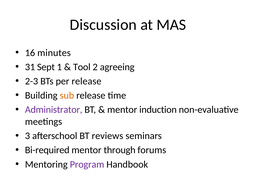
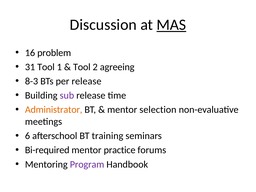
MAS underline: none -> present
minutes: minutes -> problem
31 Sept: Sept -> Tool
2-3: 2-3 -> 8-3
sub colour: orange -> purple
Administrator colour: purple -> orange
induction: induction -> selection
3: 3 -> 6
reviews: reviews -> training
through: through -> practice
